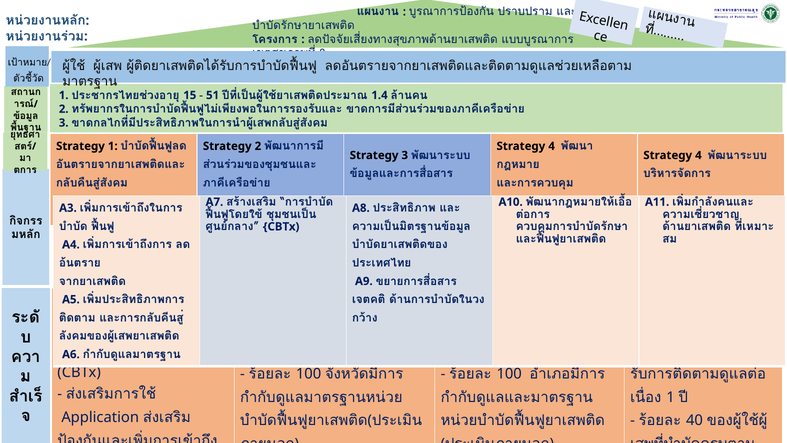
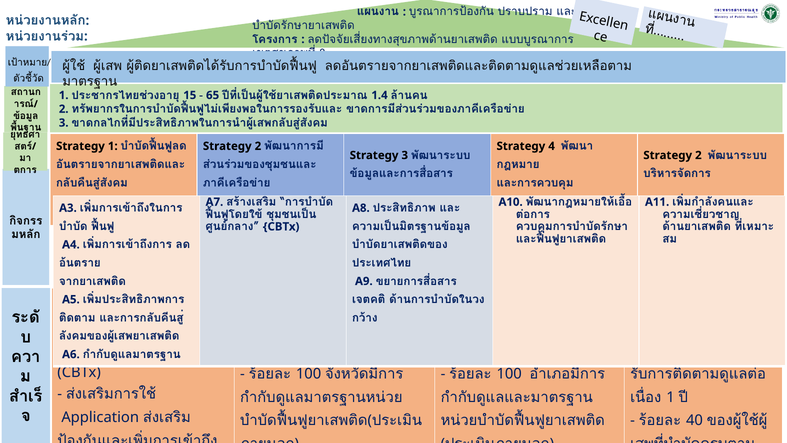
51: 51 -> 65
4 at (698, 155): 4 -> 2
